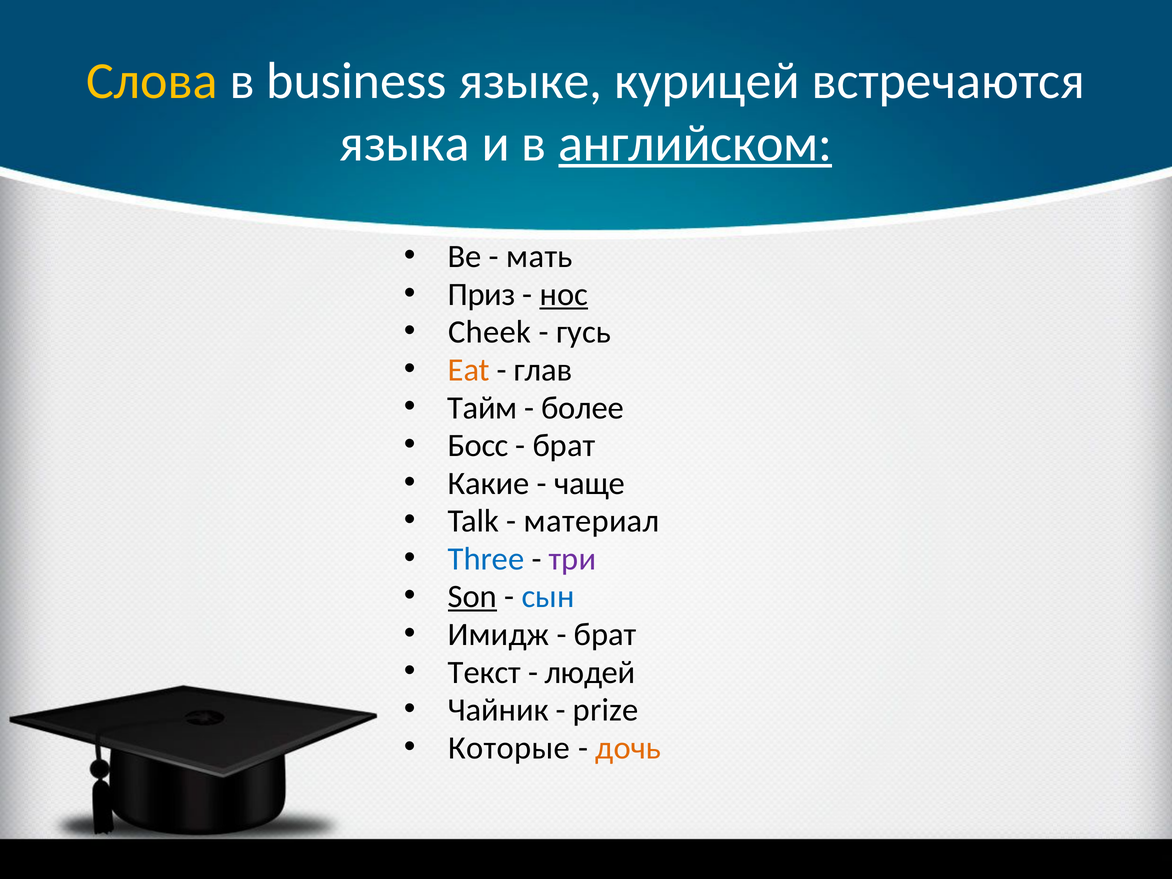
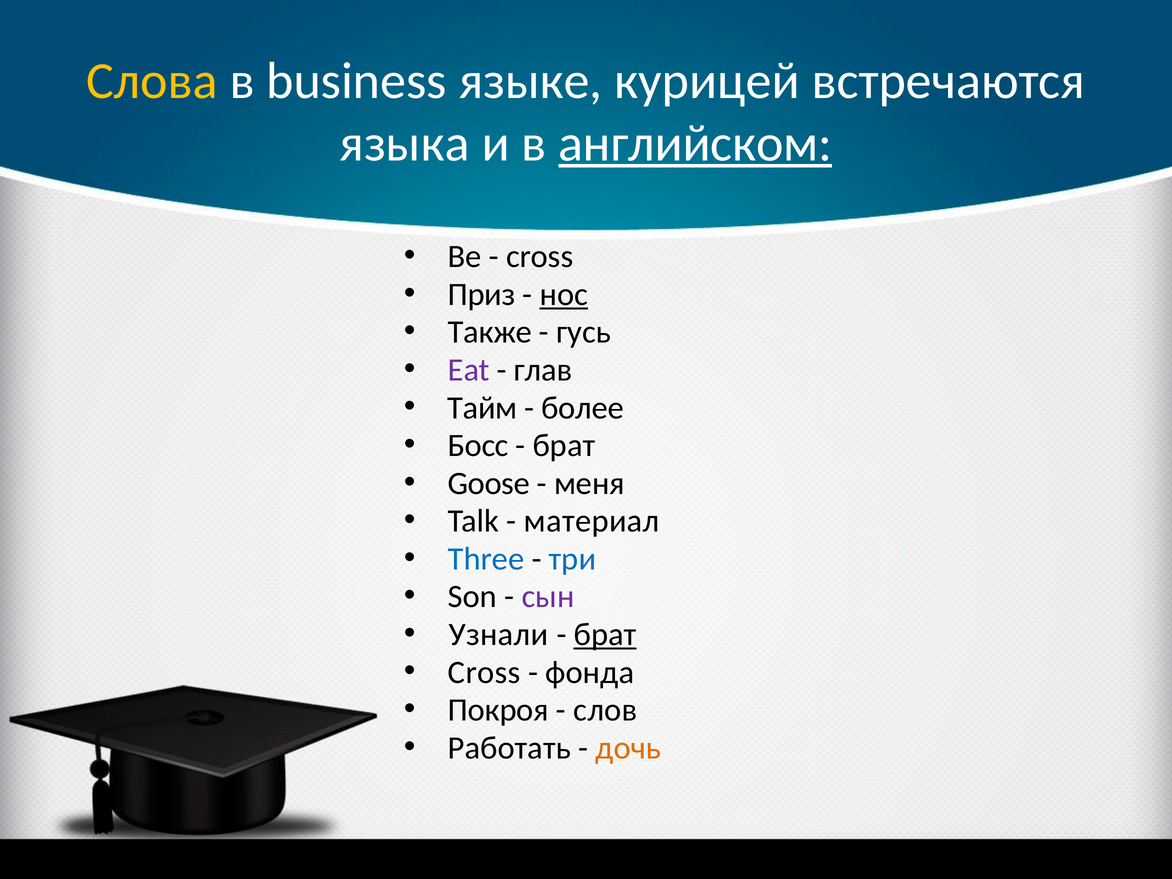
мать at (539, 257): мать -> cross
Cheek: Cheek -> Также
Eat colour: orange -> purple
Какие: Какие -> Goose
чаще: чаще -> меня
три colour: purple -> blue
Son underline: present -> none
сын colour: blue -> purple
Имидж: Имидж -> Узнали
брат at (605, 634) underline: none -> present
Текст at (484, 672): Текст -> Cross
людей: людей -> фонда
Чайник: Чайник -> Покроя
prize: prize -> слов
Которые: Которые -> Работать
